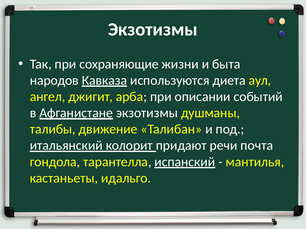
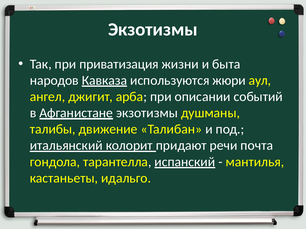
сохраняющие: сохраняющие -> приватизация
диета: диета -> жюри
